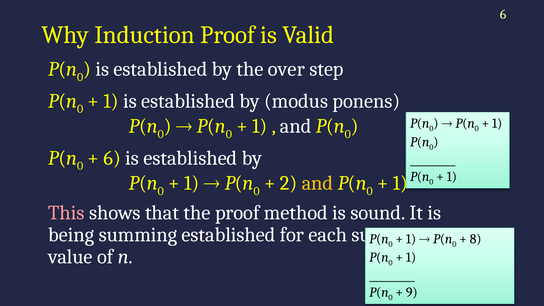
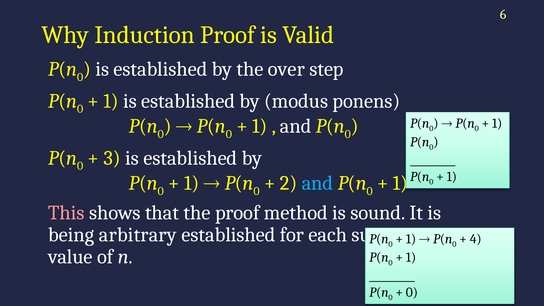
6 at (112, 158): 6 -> 3
and at (317, 183) colour: yellow -> light blue
summing: summing -> arbitrary
8: 8 -> 4
9 at (412, 292): 9 -> 0
